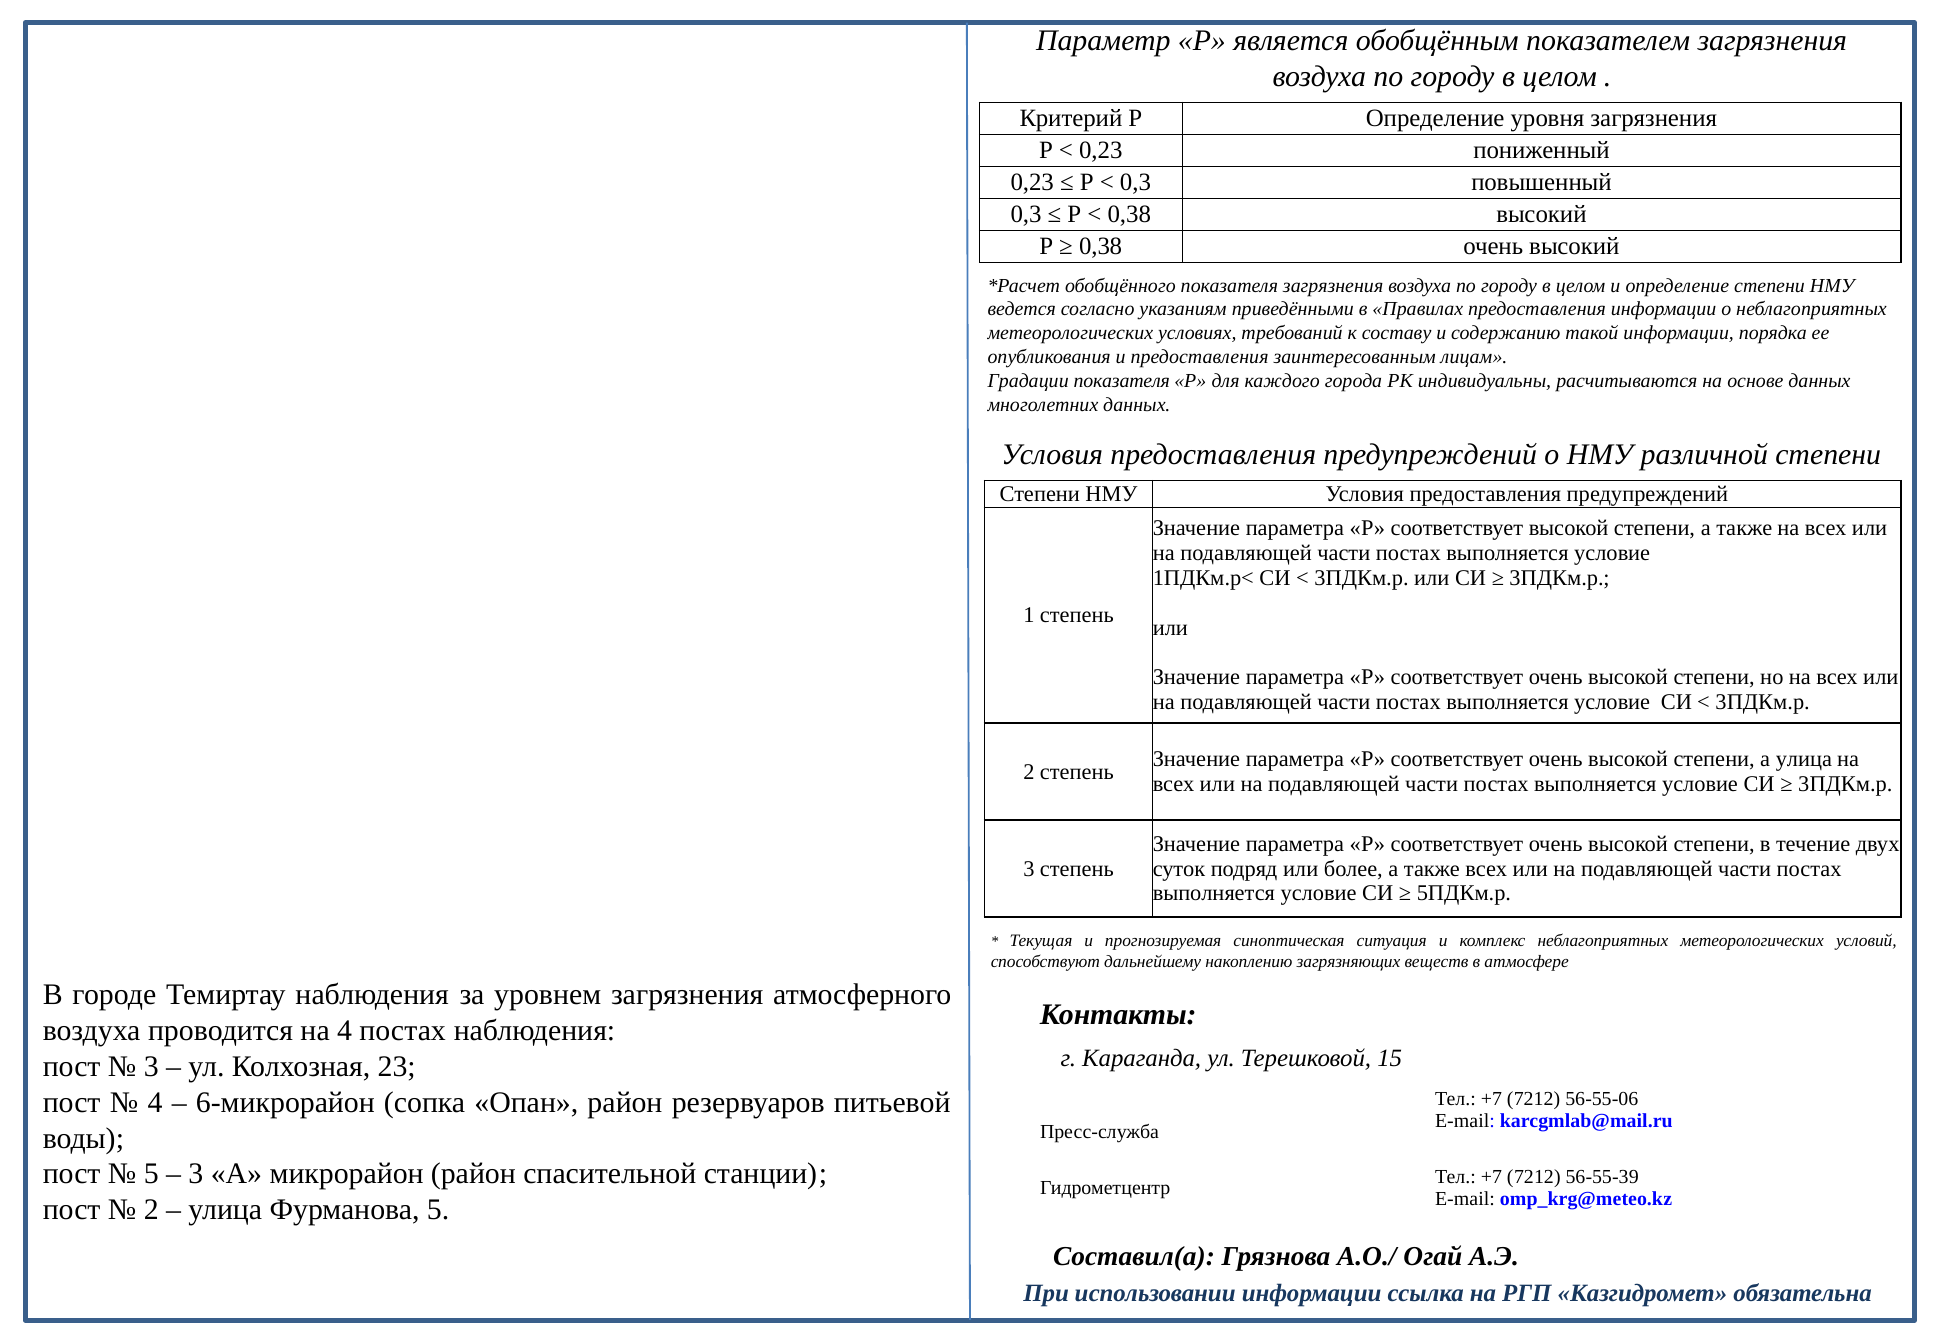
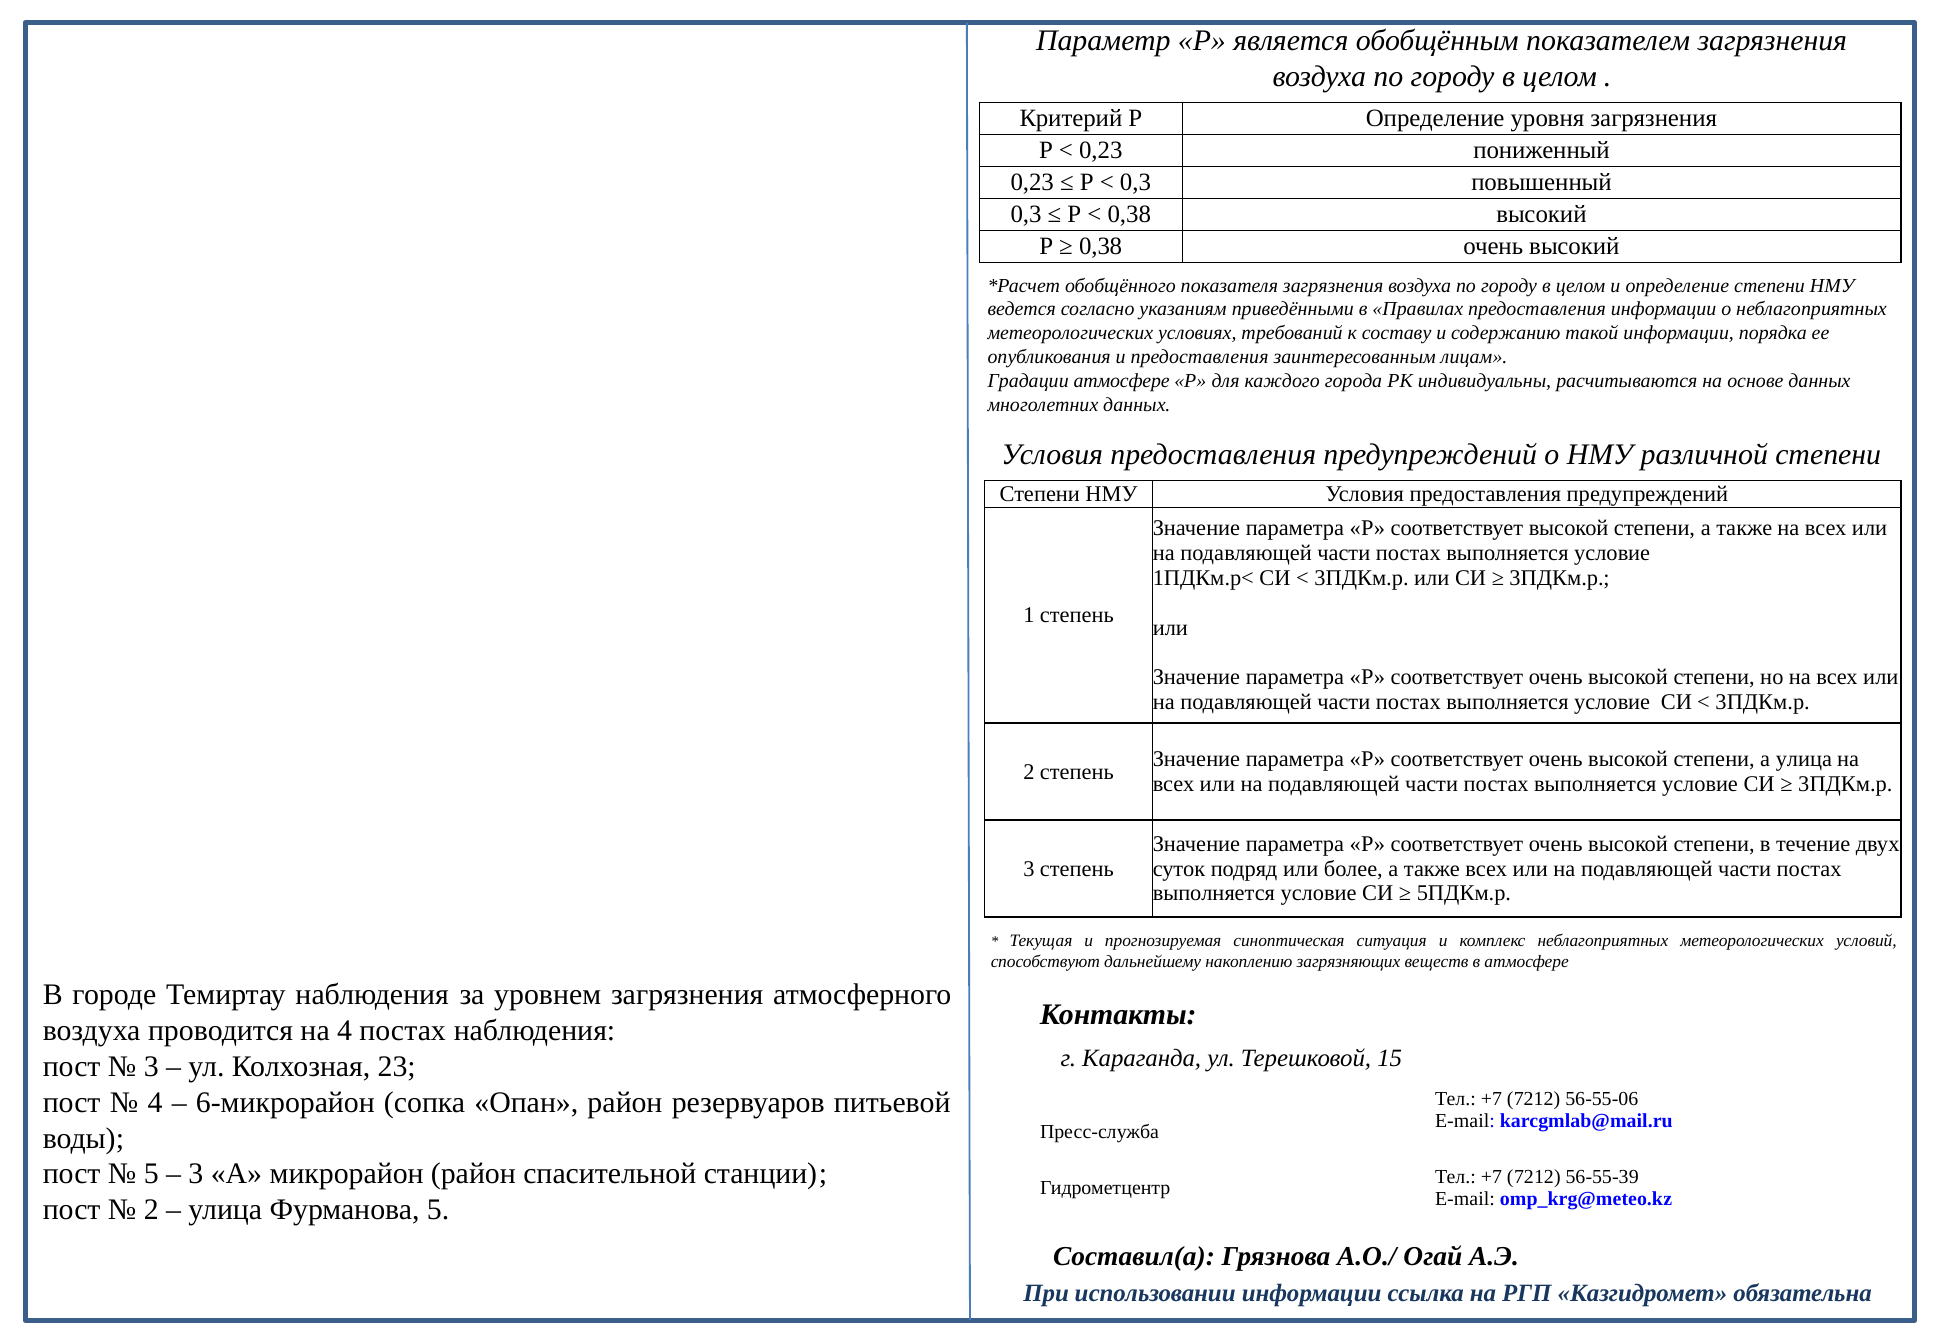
Градации показателя: показателя -> атмосфере
